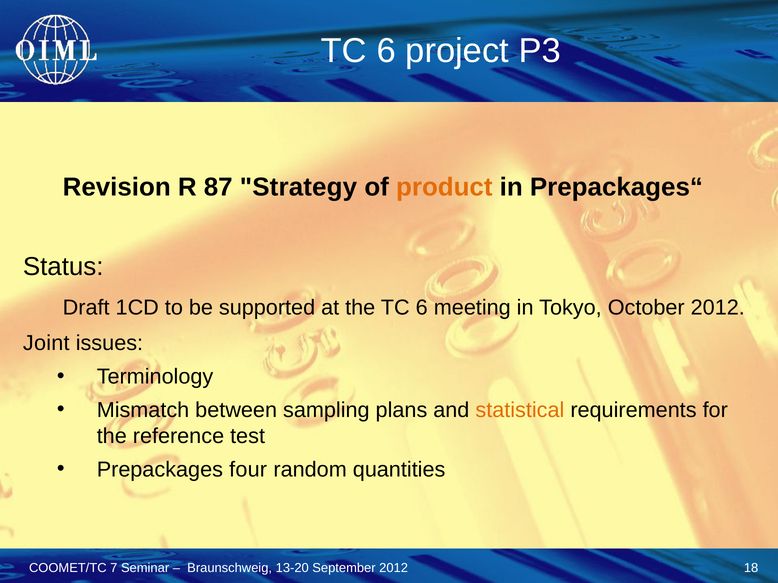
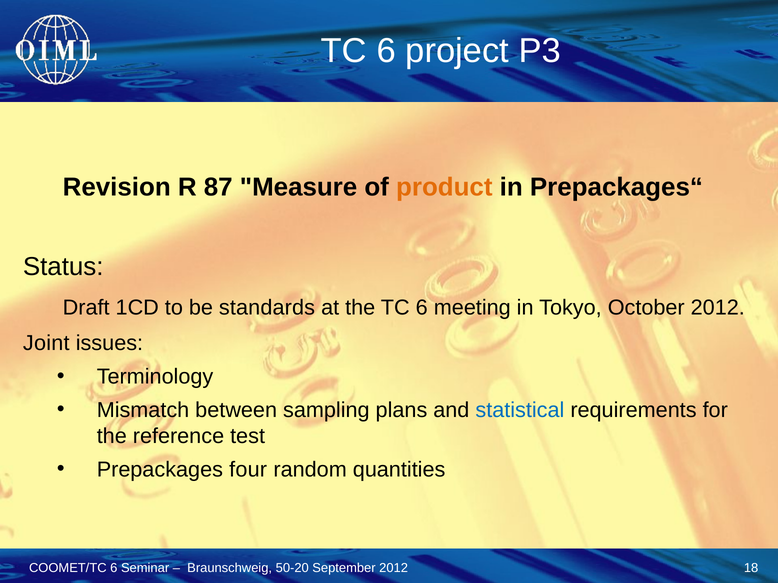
Strategy: Strategy -> Measure
supported: supported -> standards
statistical colour: orange -> blue
COOMET/TC 7: 7 -> 6
13-20: 13-20 -> 50-20
